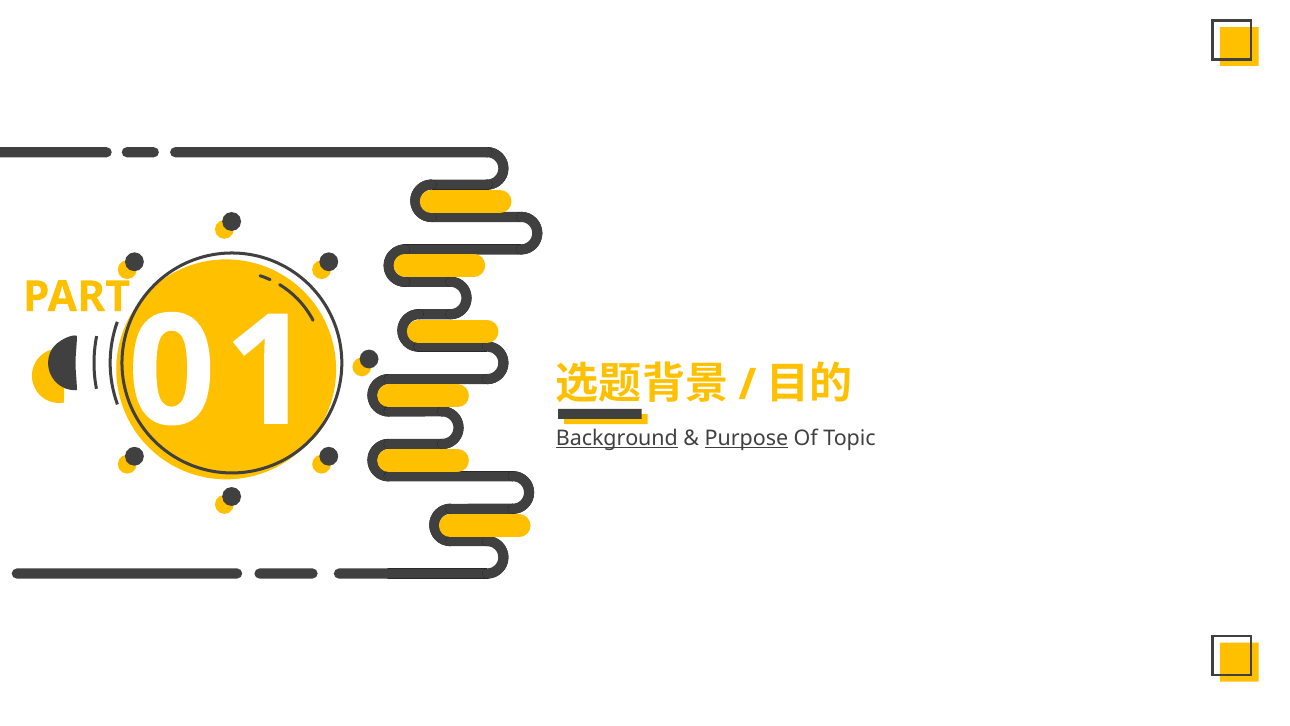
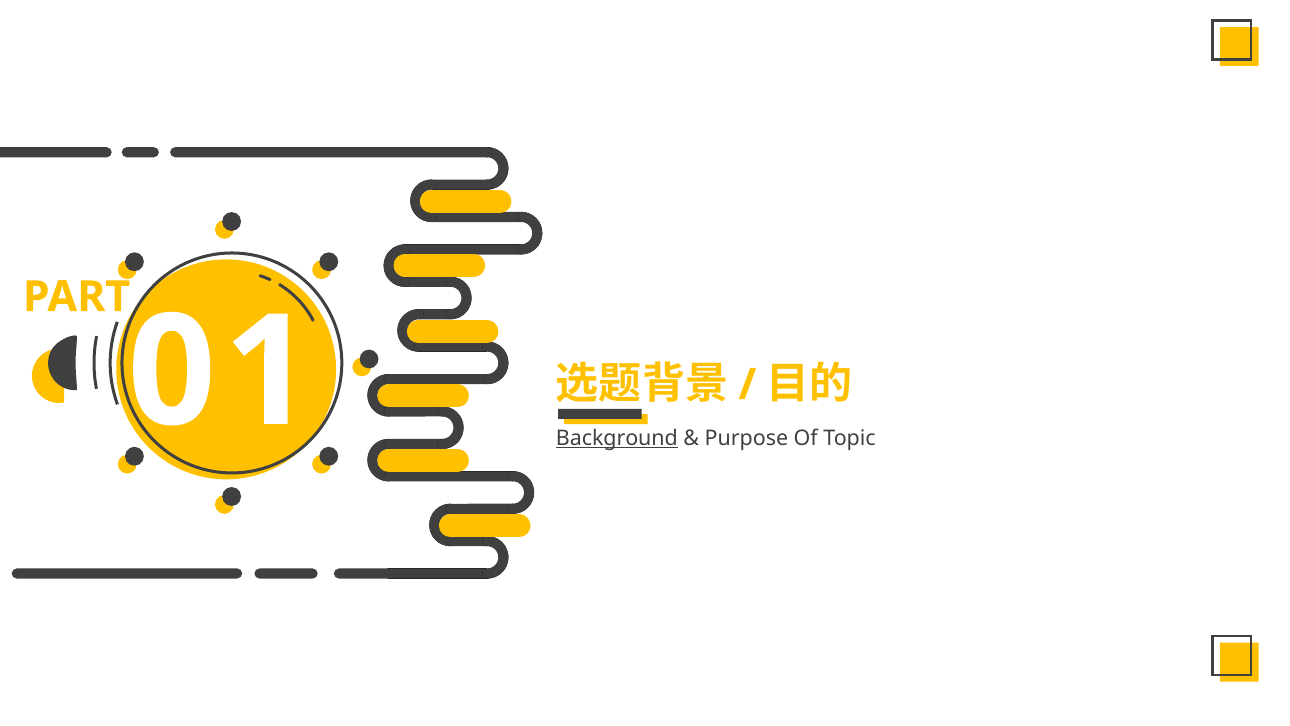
Purpose underline: present -> none
